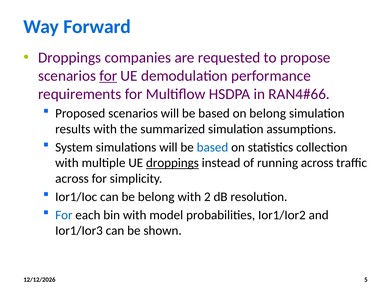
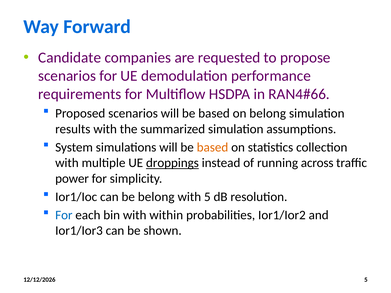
Droppings at (70, 58): Droppings -> Candidate
for at (108, 76) underline: present -> none
based at (212, 147) colour: blue -> orange
across at (72, 179): across -> power
with 2: 2 -> 5
model: model -> within
